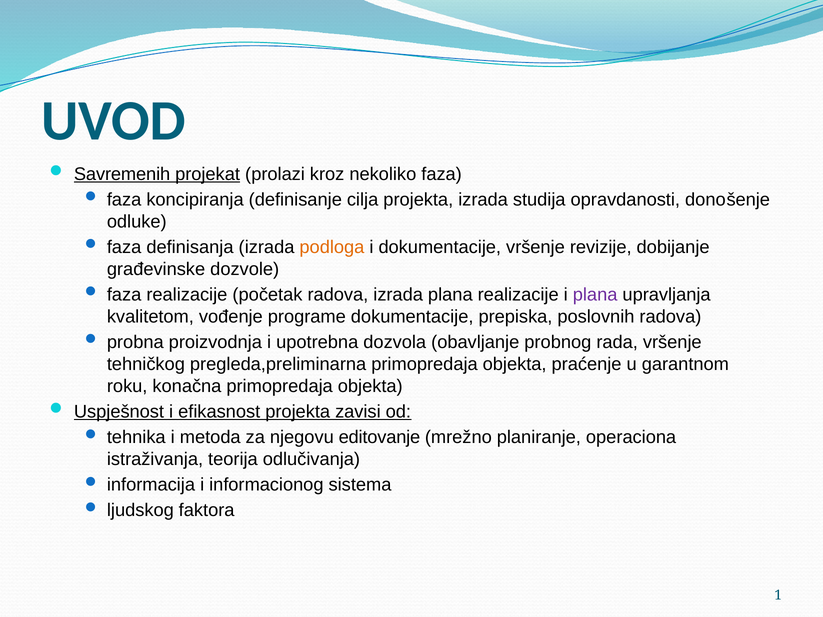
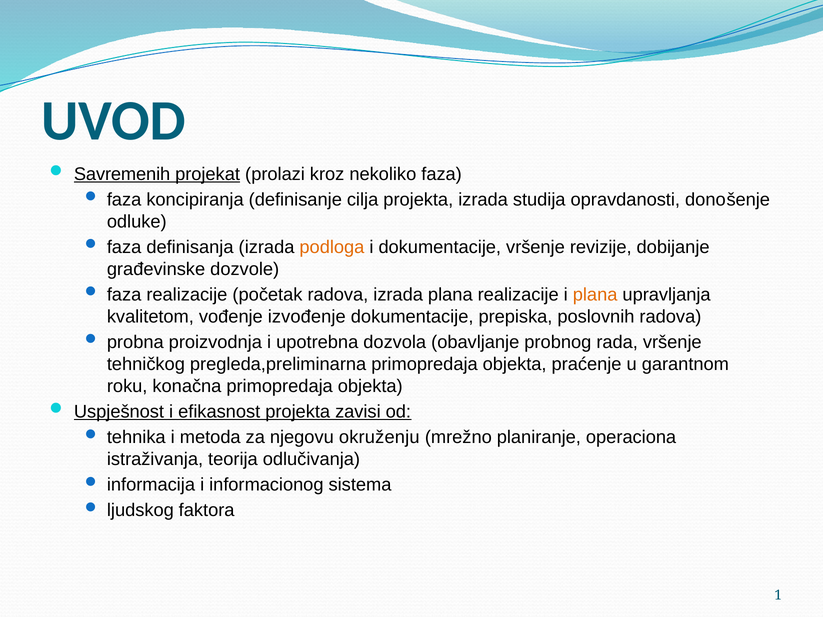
plana at (595, 295) colour: purple -> orange
programe: programe -> izvođenje
editovanje: editovanje -> okruženju
